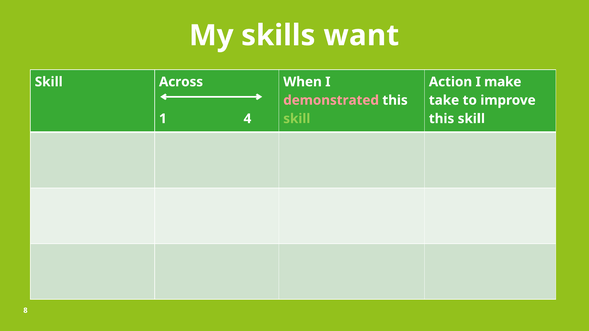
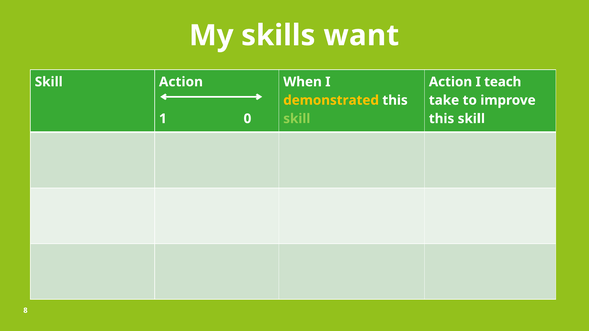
Across at (181, 82): Across -> Action
make: make -> teach
demonstrated colour: pink -> yellow
4: 4 -> 0
